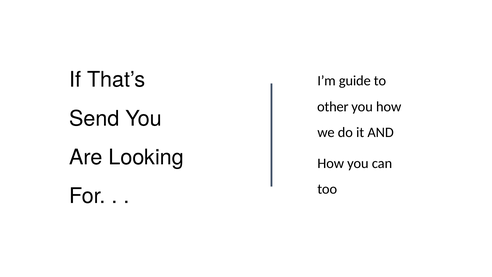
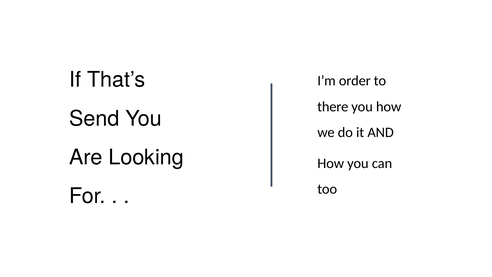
guide: guide -> order
other: other -> there
